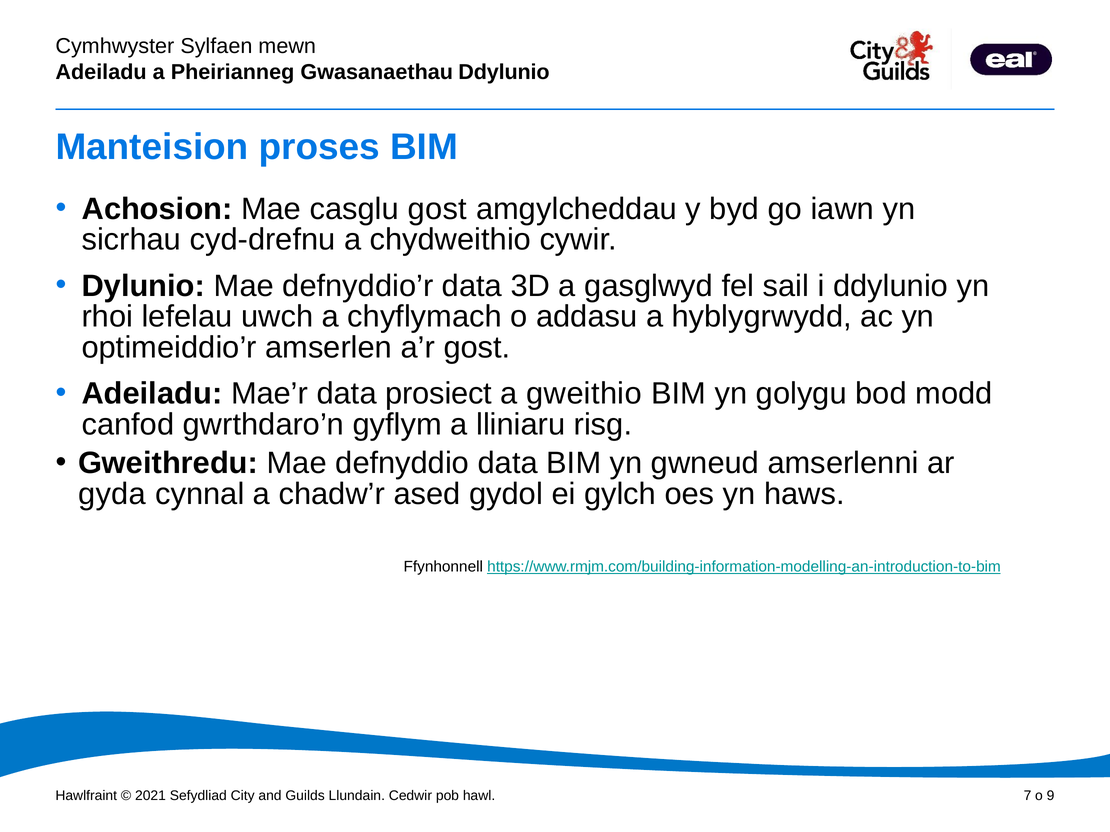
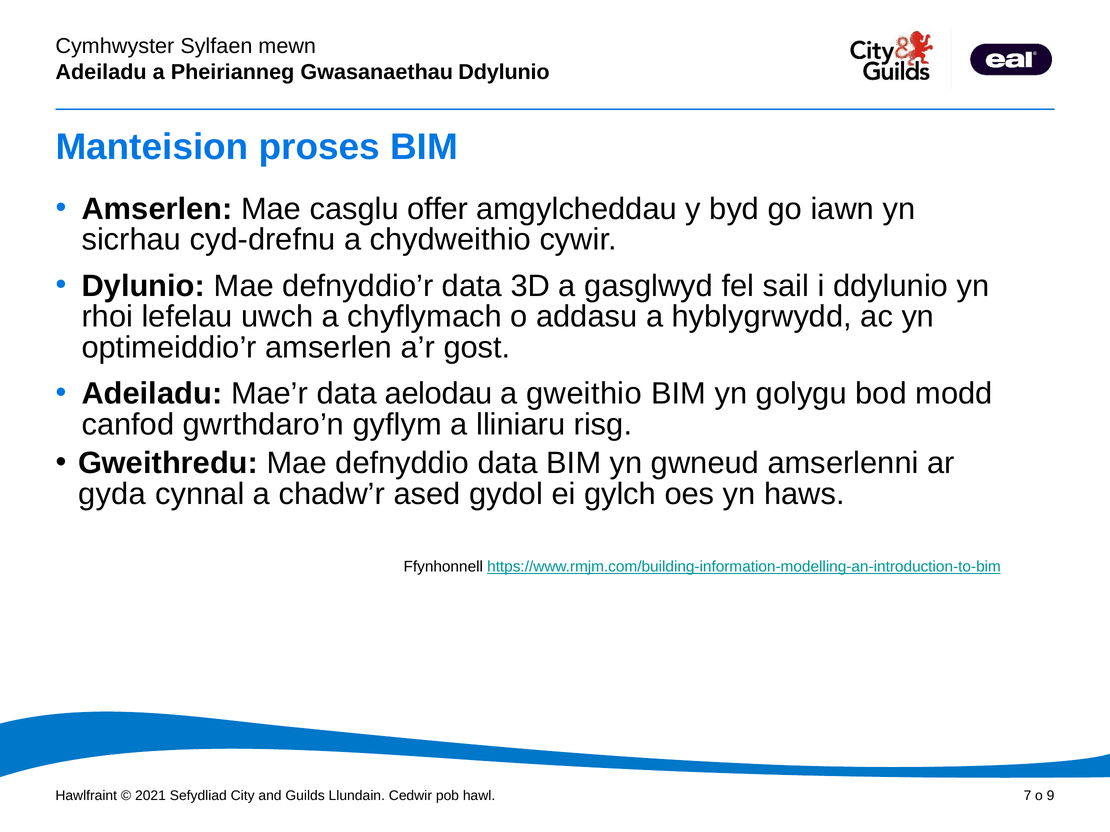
Achosion at (157, 209): Achosion -> Amserlen
casglu gost: gost -> offer
prosiect: prosiect -> aelodau
